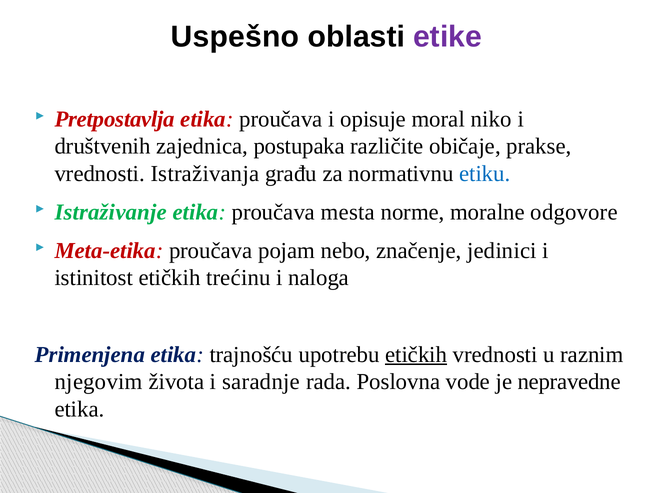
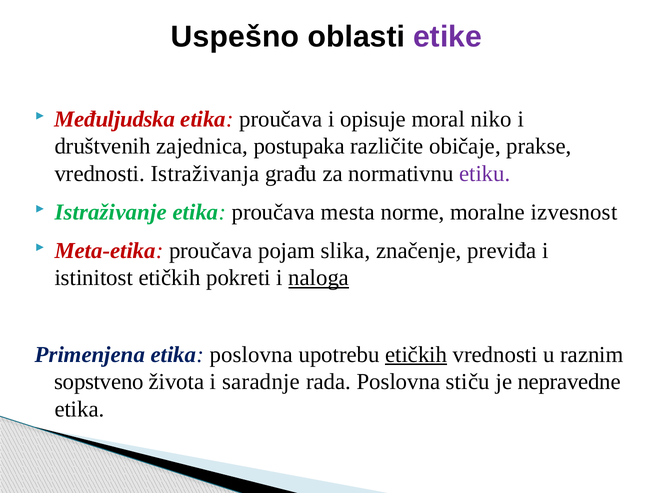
Pretpostavlja: Pretpostavlja -> Međuljudska
etiku colour: blue -> purple
odgovore: odgovore -> izvesnost
nebo: nebo -> slika
jedinici: jedinici -> previđa
trećinu: trećinu -> pokreti
naloga underline: none -> present
etika trajnošću: trajnošću -> poslovna
njegovim: njegovim -> sopstveno
vode: vode -> stiču
